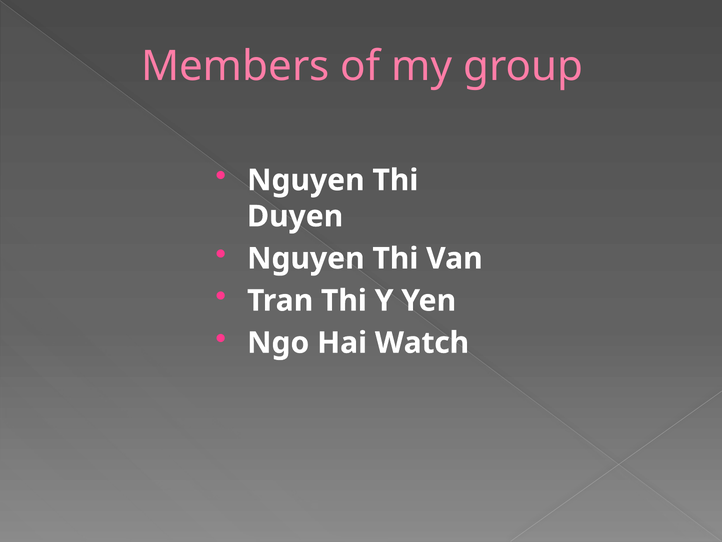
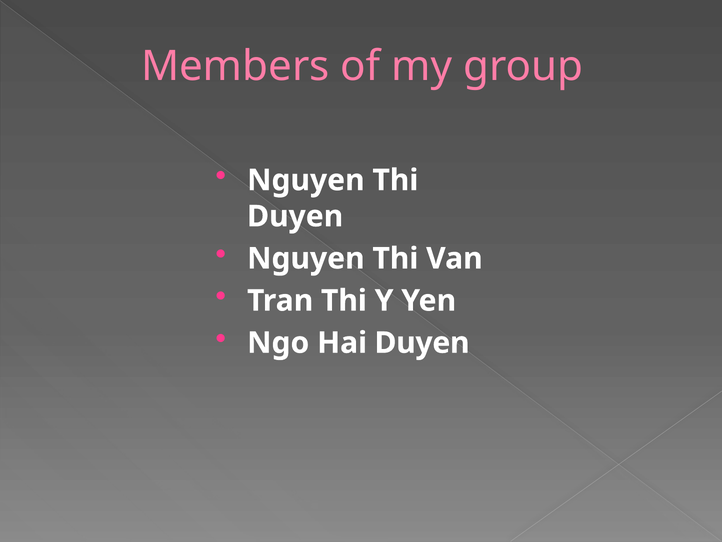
Hai Watch: Watch -> Duyen
